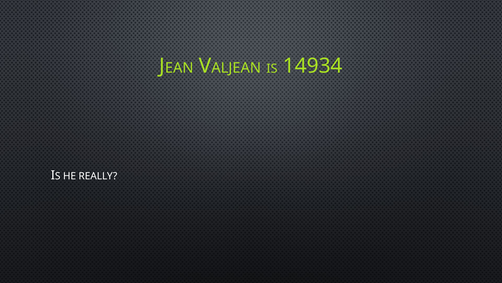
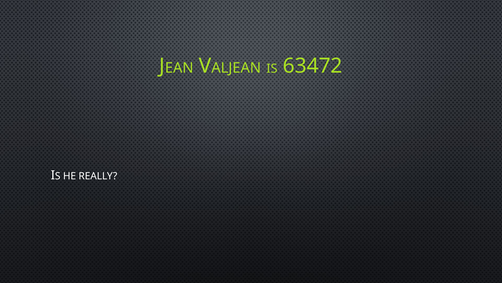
14934: 14934 -> 63472
